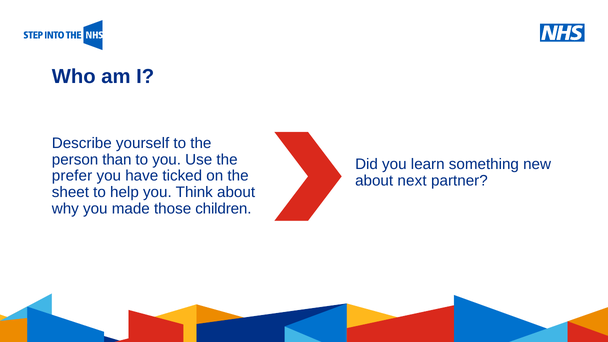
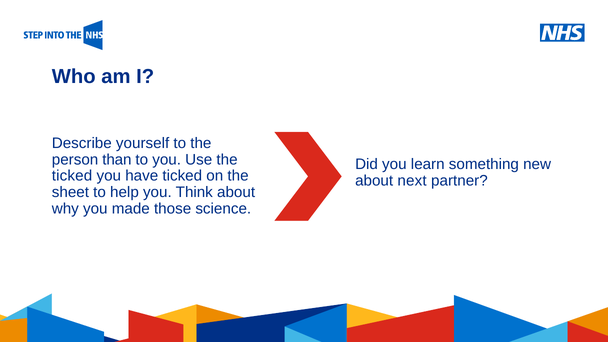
prefer at (72, 176): prefer -> ticked
children: children -> science
